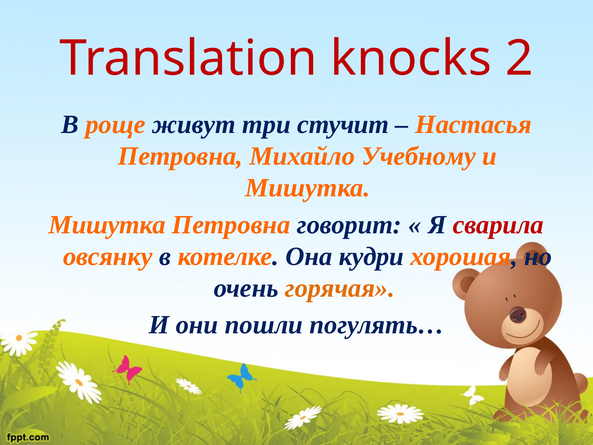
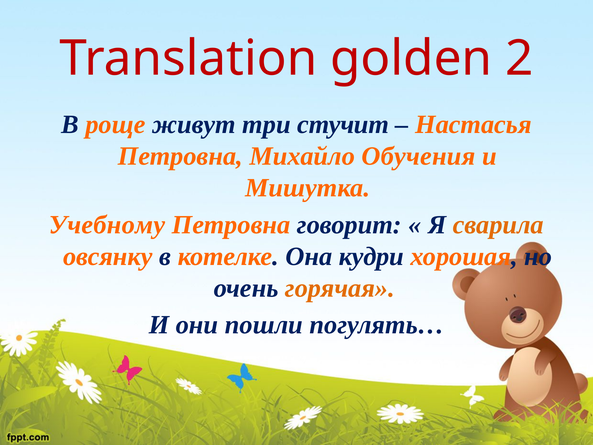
knocks: knocks -> golden
Учебному: Учебному -> Обучения
Мишутка at (107, 225): Мишутка -> Учебному
сварила colour: red -> orange
